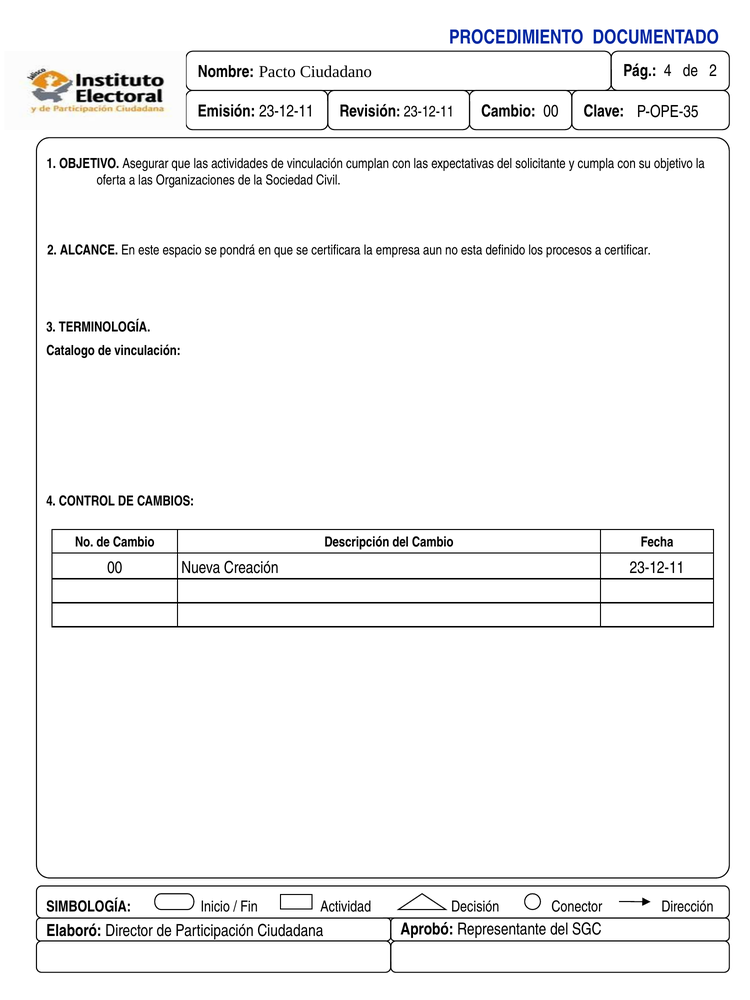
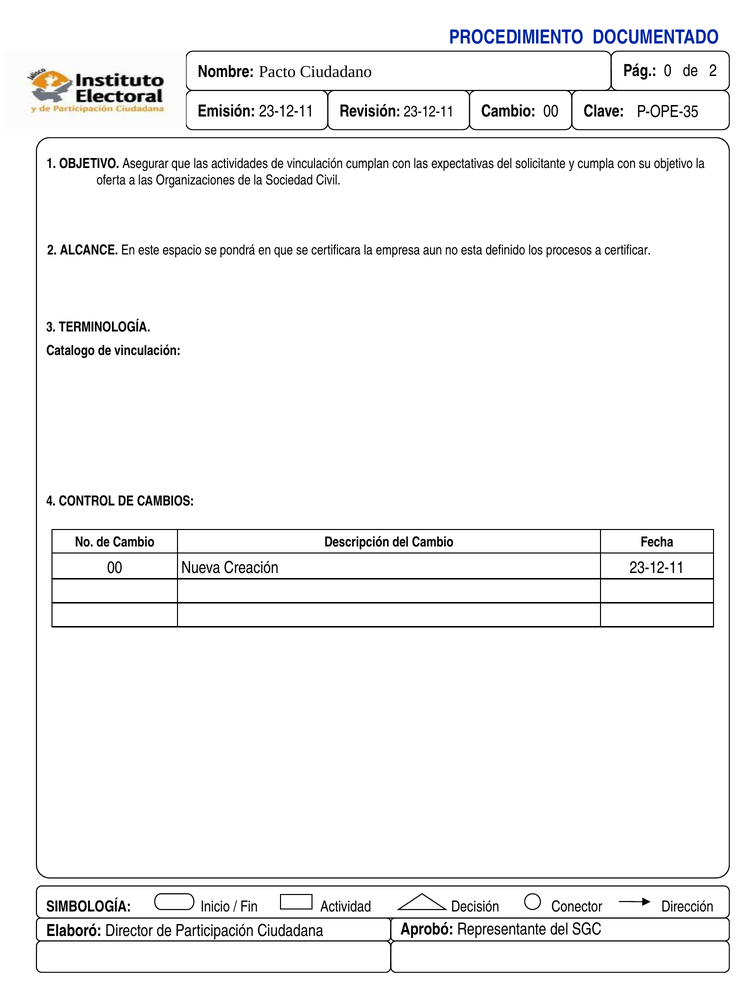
4 at (668, 71): 4 -> 0
